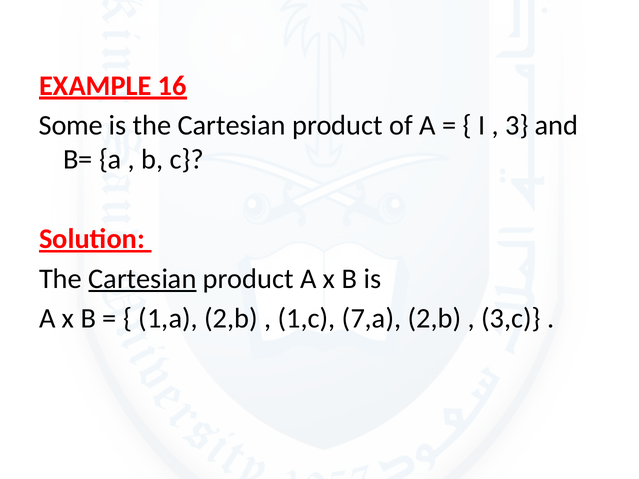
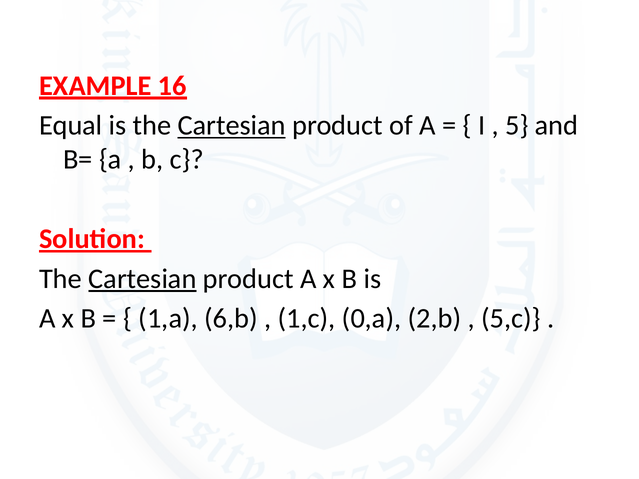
Some: Some -> Equal
Cartesian at (232, 125) underline: none -> present
3: 3 -> 5
1,a 2,b: 2,b -> 6,b
7,a: 7,a -> 0,a
3,c: 3,c -> 5,c
